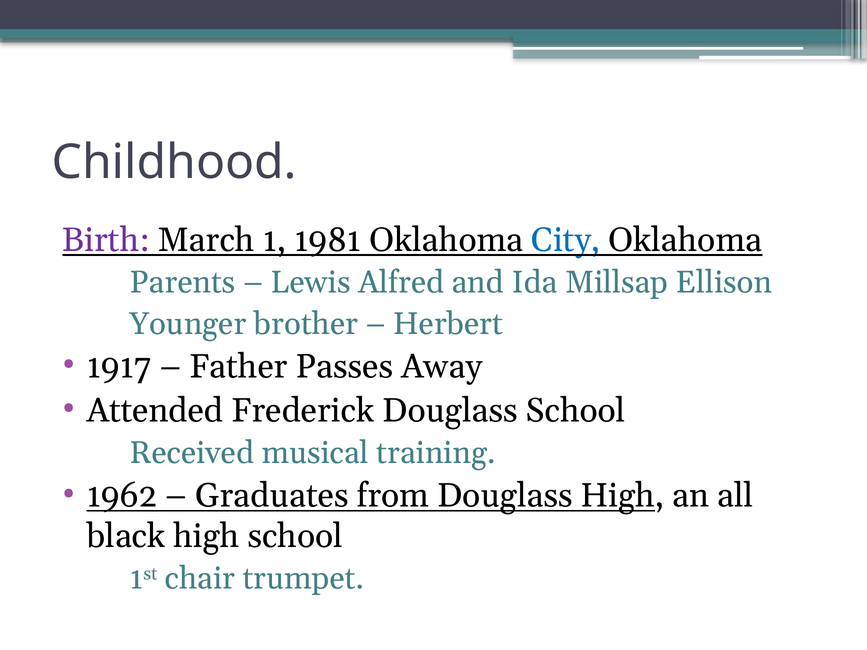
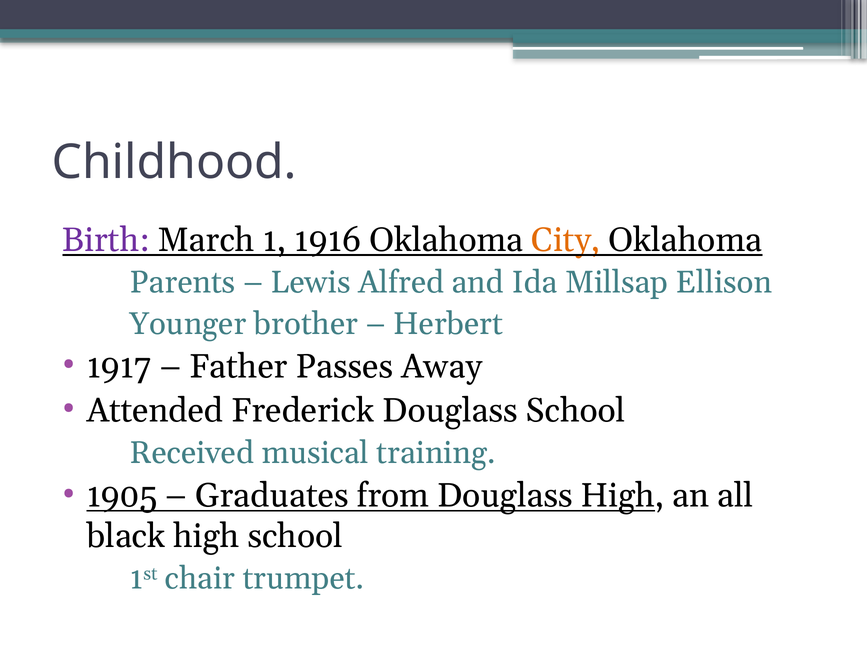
1981: 1981 -> 1916
City colour: blue -> orange
1962: 1962 -> 1905
